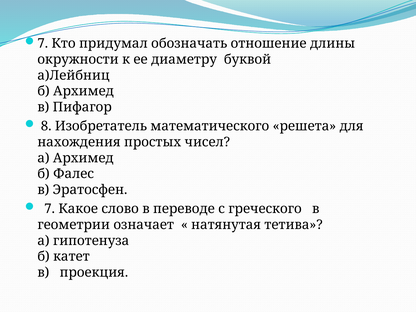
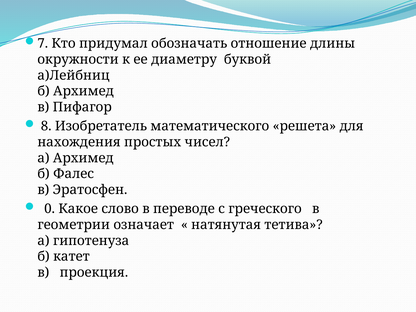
7 at (50, 209): 7 -> 0
